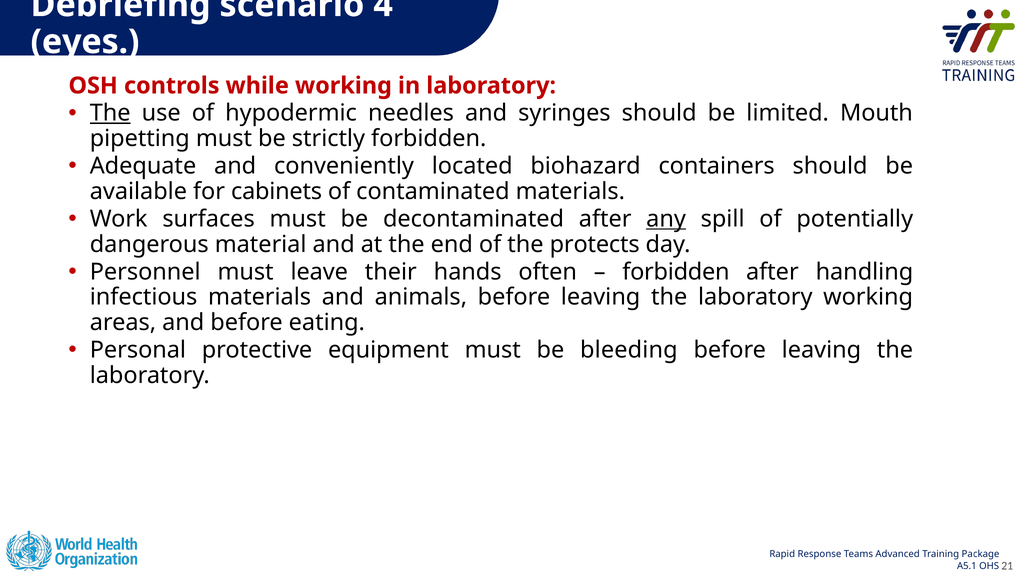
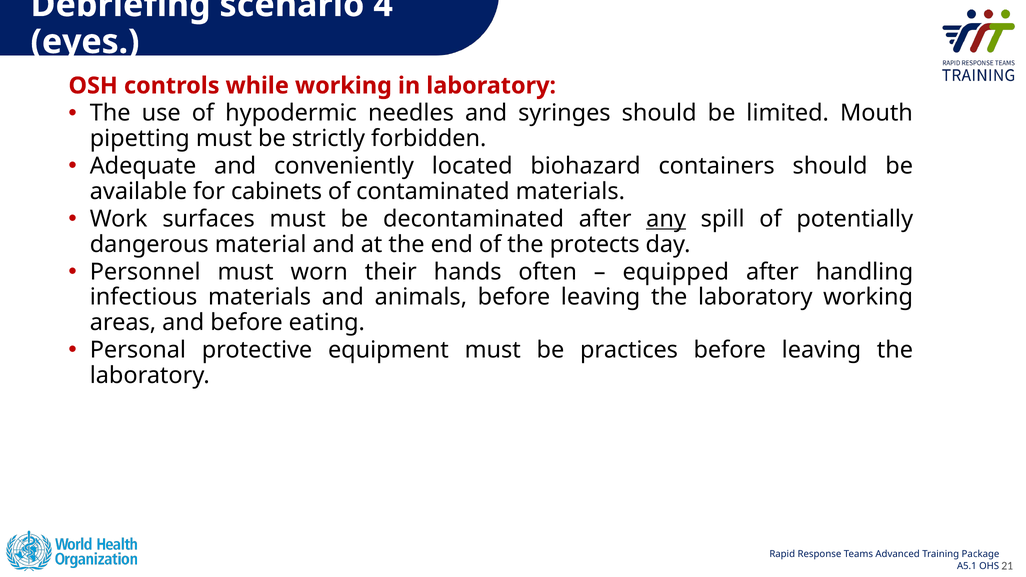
The at (110, 113) underline: present -> none
leave: leave -> worn
forbidden at (676, 272): forbidden -> equipped
bleeding: bleeding -> practices
